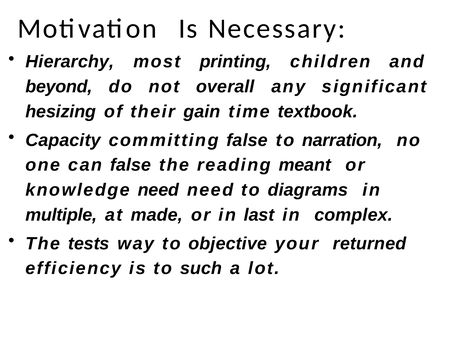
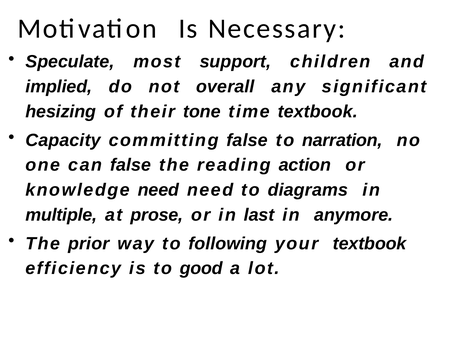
Hierarchy: Hierarchy -> Speculate
printing: printing -> support
beyond: beyond -> implied
gain: gain -> tone
meant: meant -> action
made: made -> prose
complex: complex -> anymore
tests: tests -> prior
objective: objective -> following
your returned: returned -> textbook
such: such -> good
